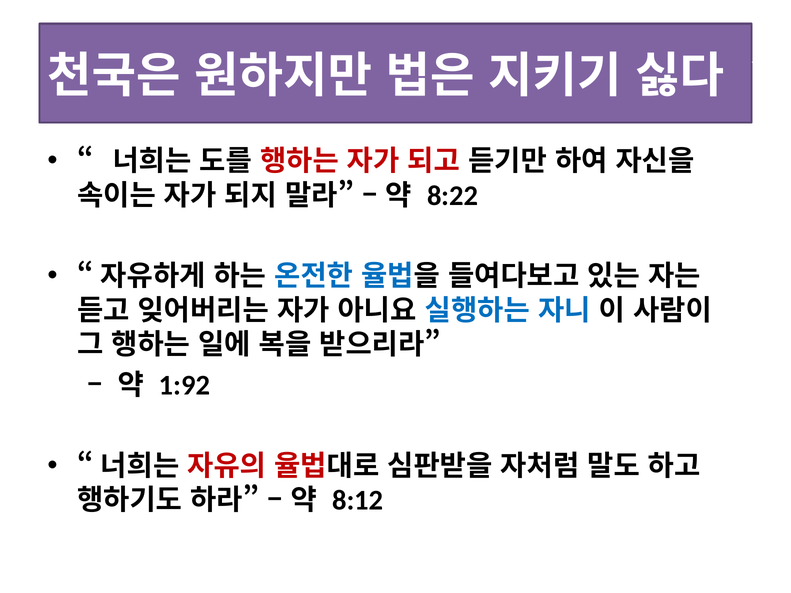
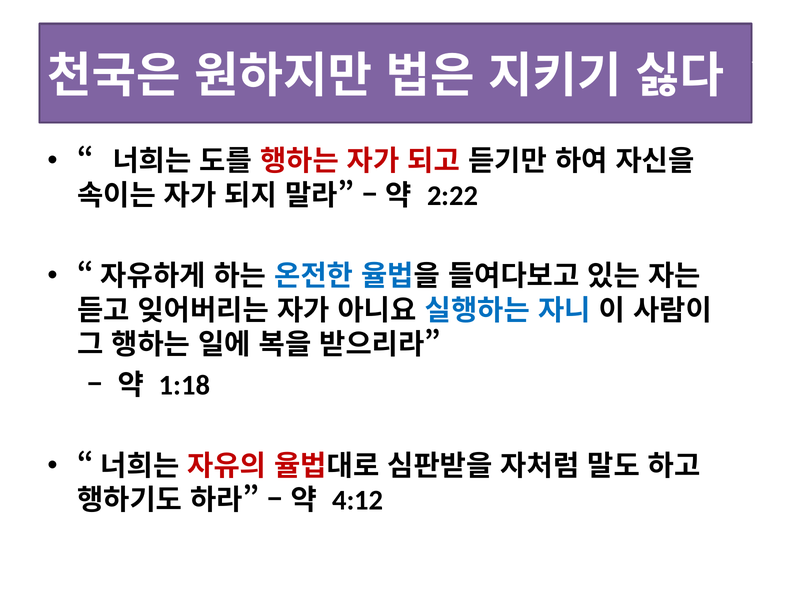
8:22: 8:22 -> 2:22
1:92: 1:92 -> 1:18
8:12: 8:12 -> 4:12
